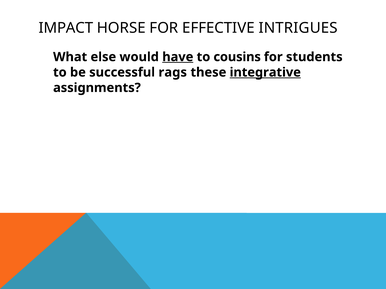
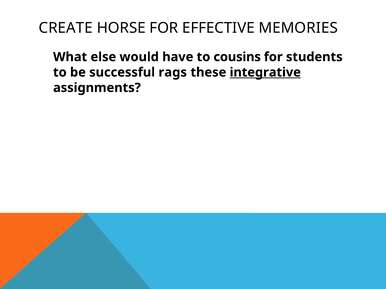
IMPACT: IMPACT -> CREATE
INTRIGUES: INTRIGUES -> MEMORIES
have underline: present -> none
